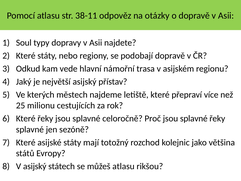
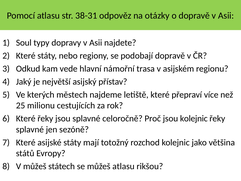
38-11: 38-11 -> 38-31
Proč jsou splavné: splavné -> kolejnic
V asijský: asijský -> můžeš
